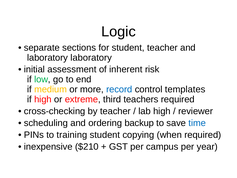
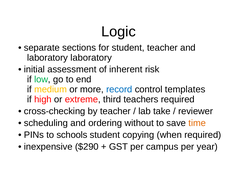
lab high: high -> take
backup: backup -> without
time colour: blue -> orange
training: training -> schools
$210: $210 -> $290
